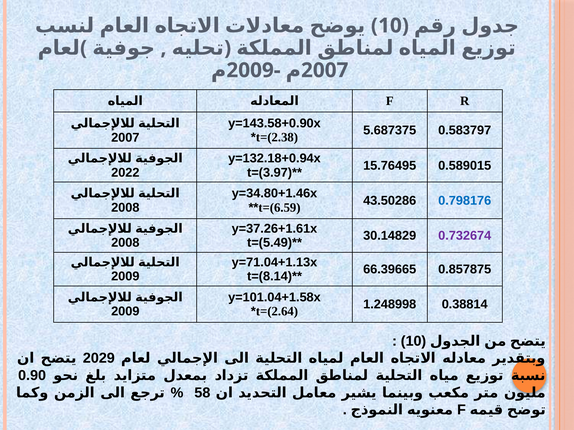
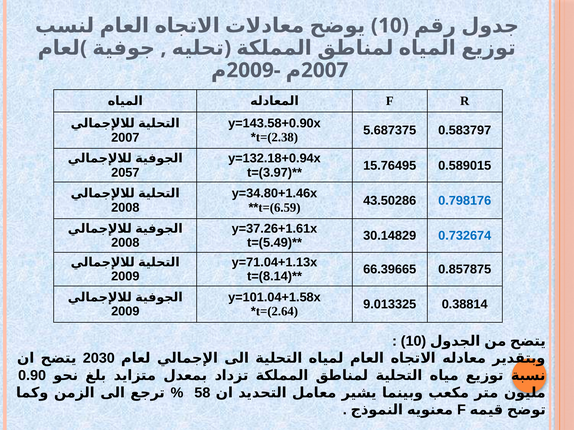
2022: 2022 -> 2057
0.732674 colour: purple -> blue
1.248998: 1.248998 -> 9.013325
2029: 2029 -> 2030
